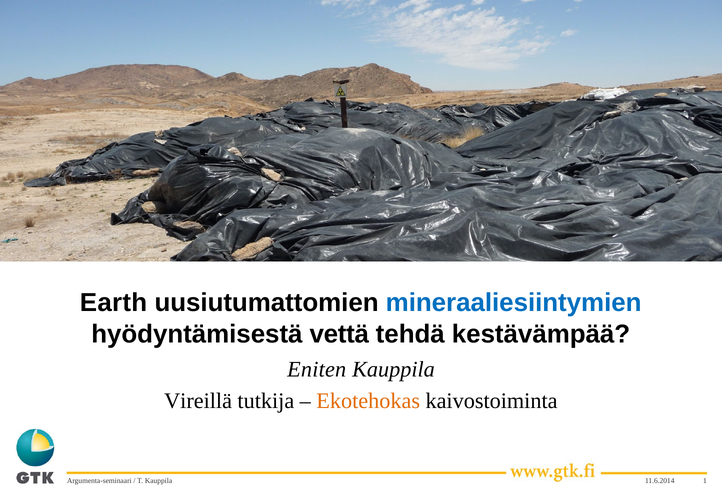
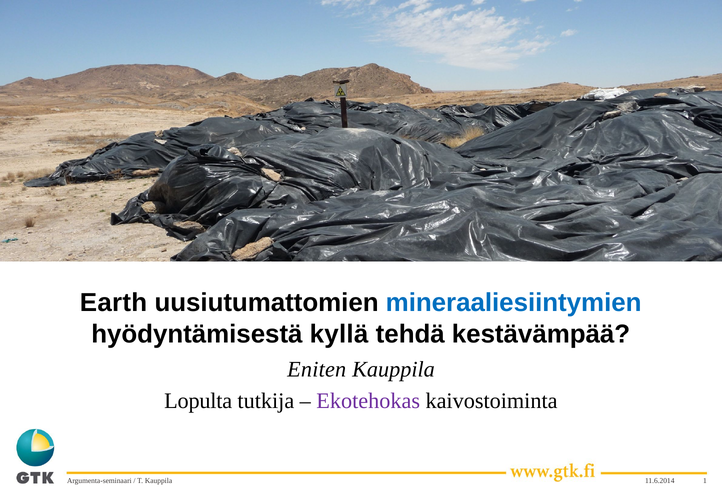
vettä: vettä -> kyllä
Vireillä: Vireillä -> Lopulta
Ekotehokas colour: orange -> purple
